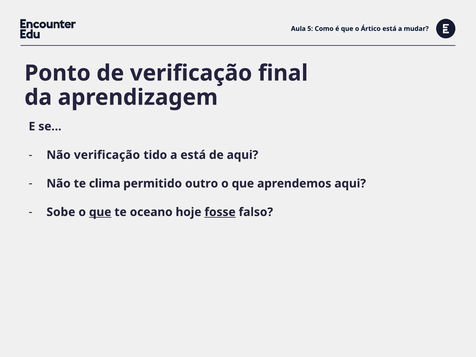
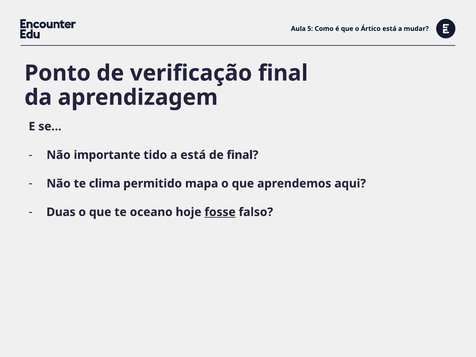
Não verificação: verificação -> importante
de aqui: aqui -> final
outro: outro -> mapa
Sobe: Sobe -> Duas
que at (100, 212) underline: present -> none
